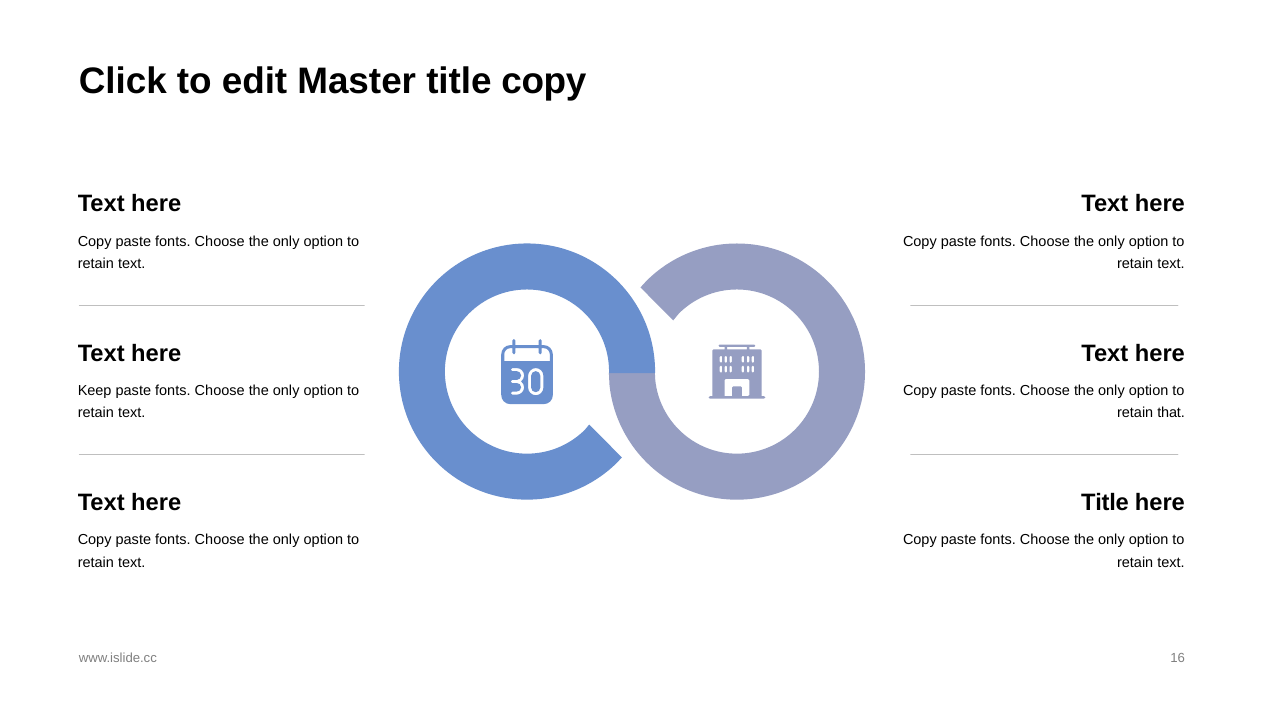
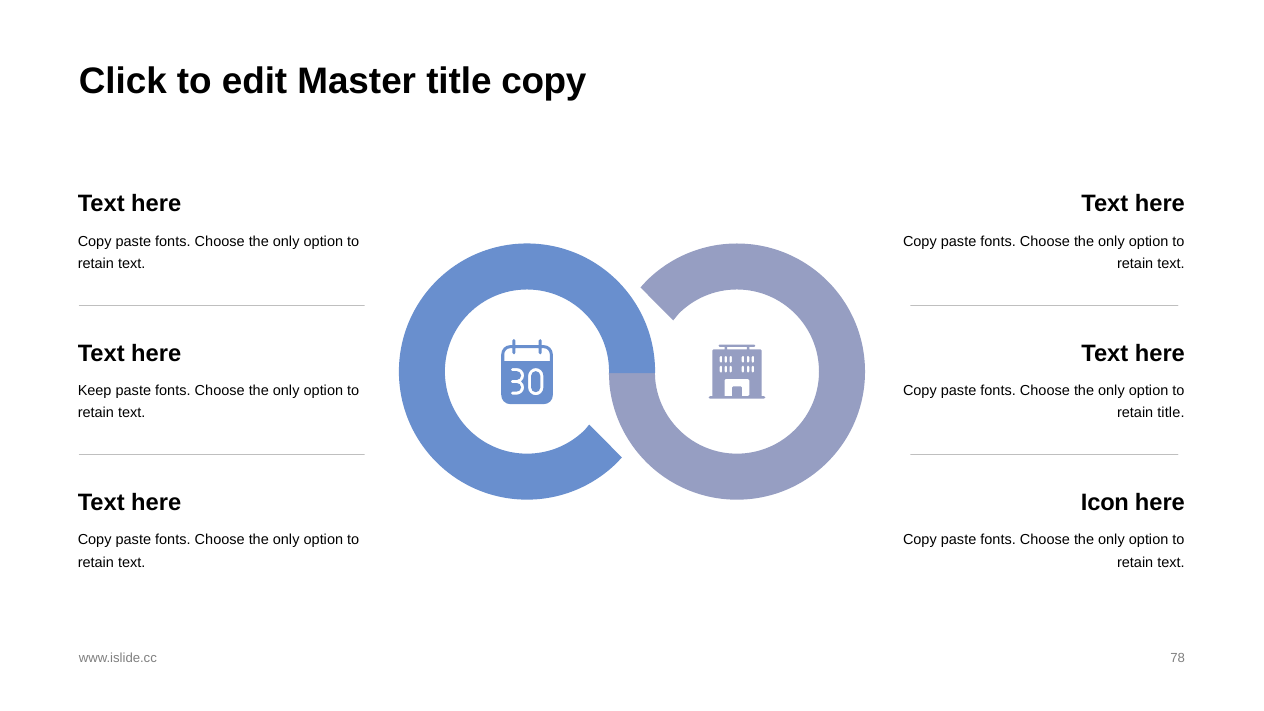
retain that: that -> title
Title at (1105, 503): Title -> Icon
16: 16 -> 78
